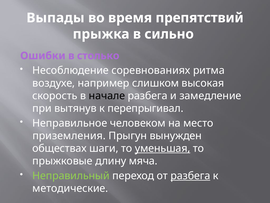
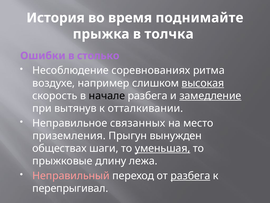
Выпады: Выпады -> История
препятствий: препятствий -> поднимайте
сильно: сильно -> толчка
высокая underline: none -> present
замедление underline: none -> present
перепрыгивал: перепрыгивал -> отталкивании
человеком: человеком -> связанных
мяча: мяча -> лежа
Неправильный colour: light green -> pink
методические: методические -> перепрыгивал
